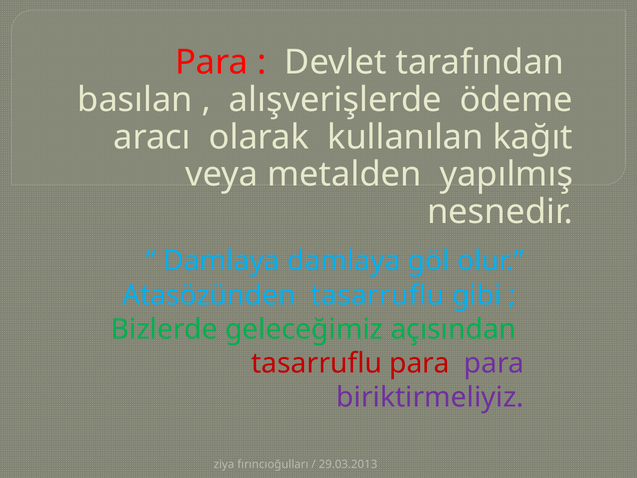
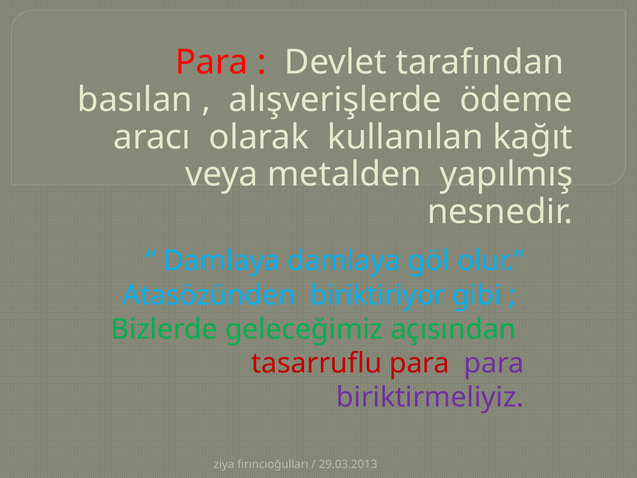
Atasözünden tasarruflu: tasarruflu -> biriktiriyor
